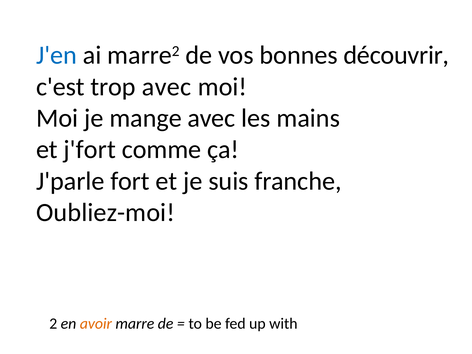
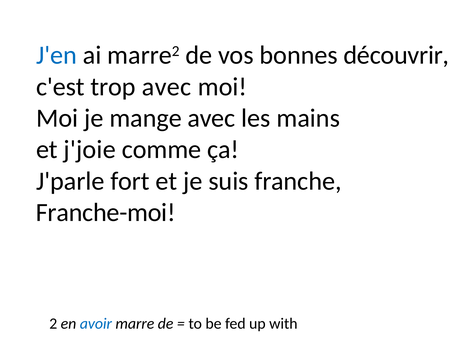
j'fort: j'fort -> j'joie
Oubliez-moi: Oubliez-moi -> Franche-moi
avoir colour: orange -> blue
